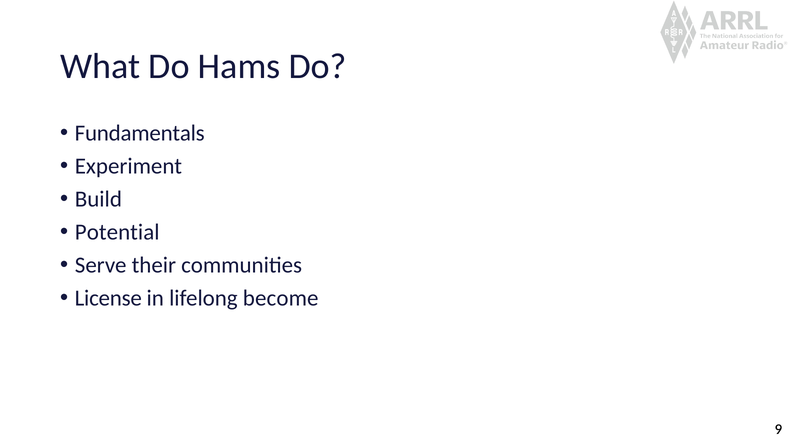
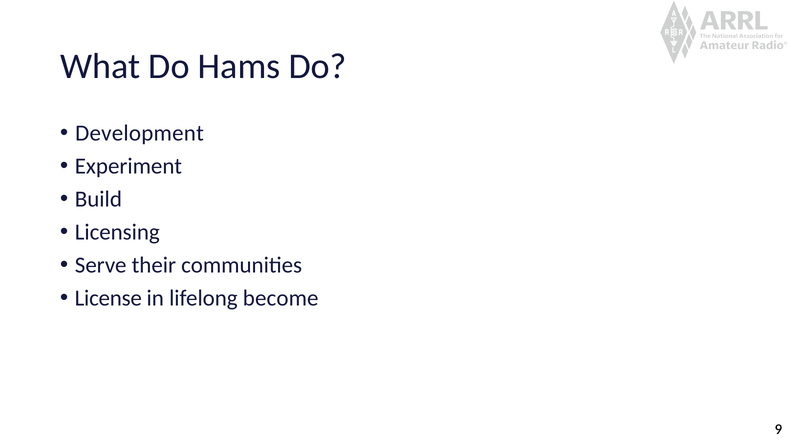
Fundamentals: Fundamentals -> Development
Potential: Potential -> Licensing
